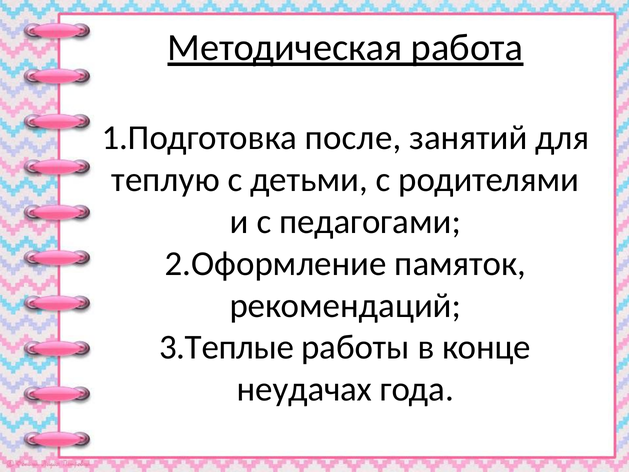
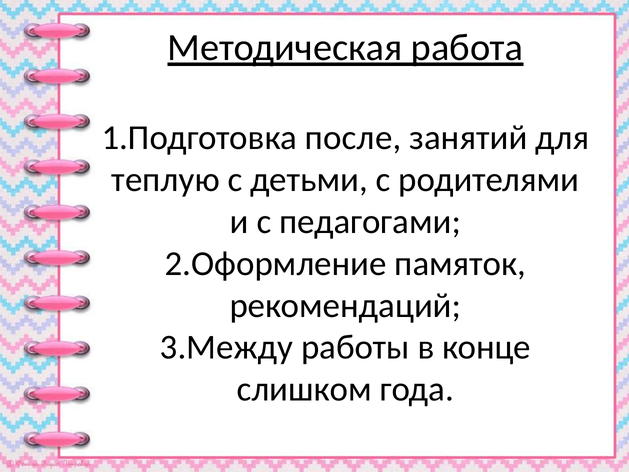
3.Теплые: 3.Теплые -> 3.Между
неудачах: неудачах -> слишком
